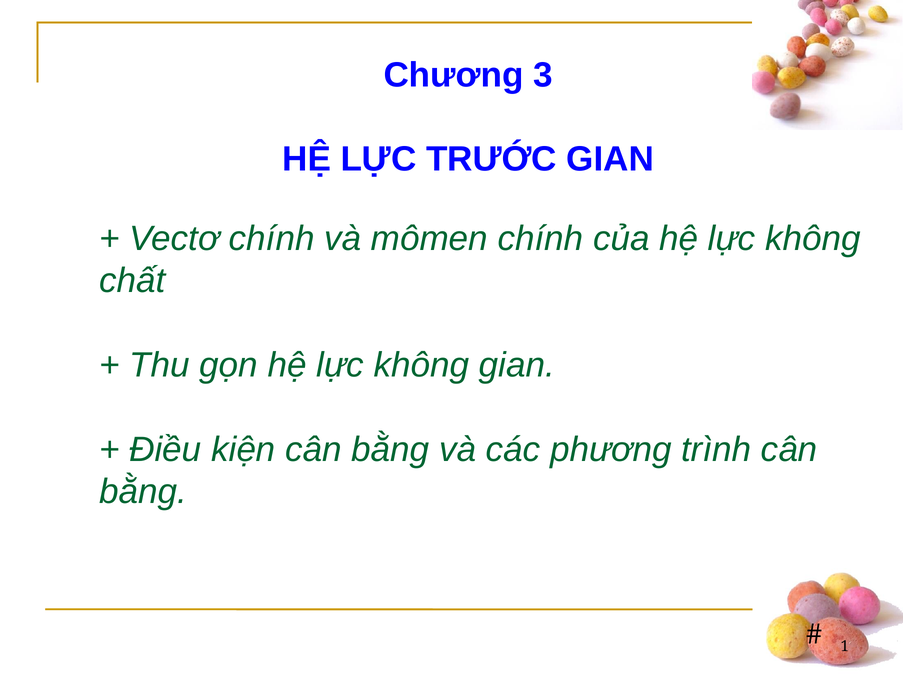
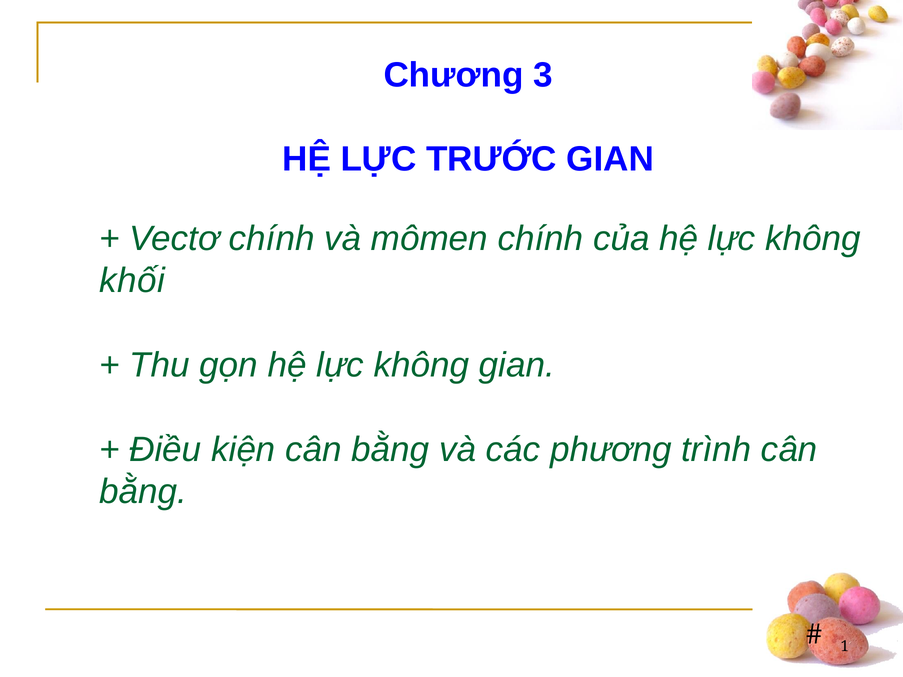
chất: chất -> khối
